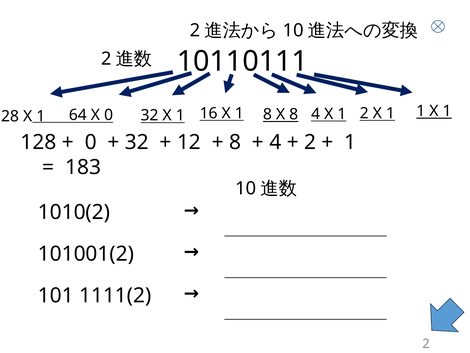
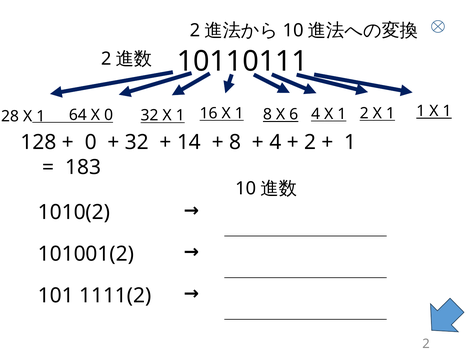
X 8: 8 -> 6
12: 12 -> 14
